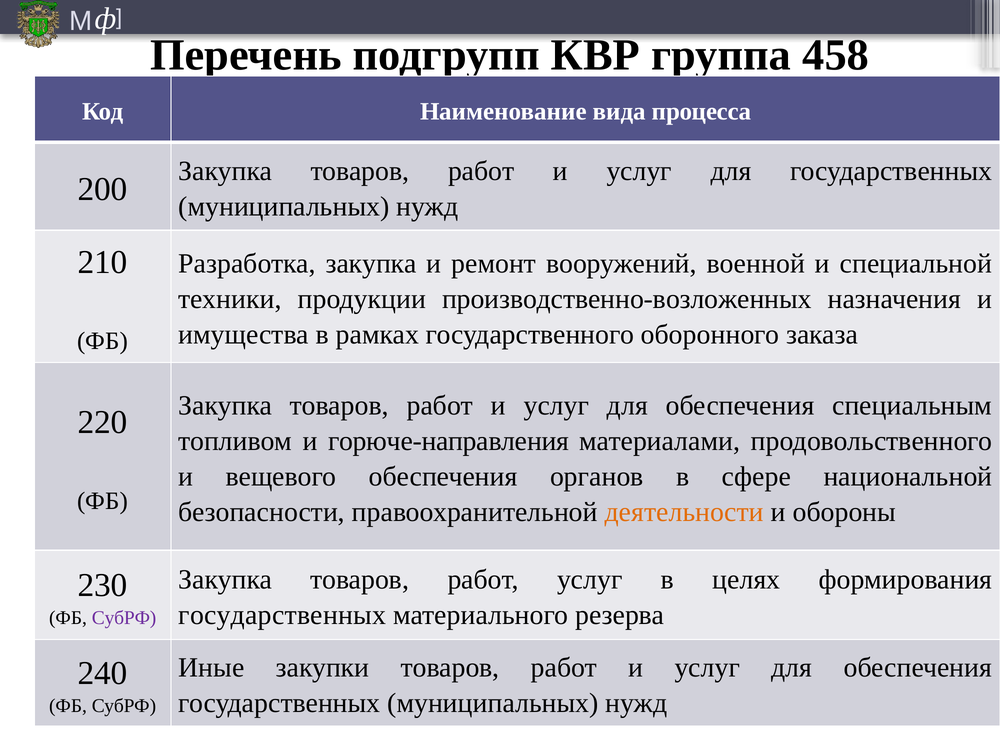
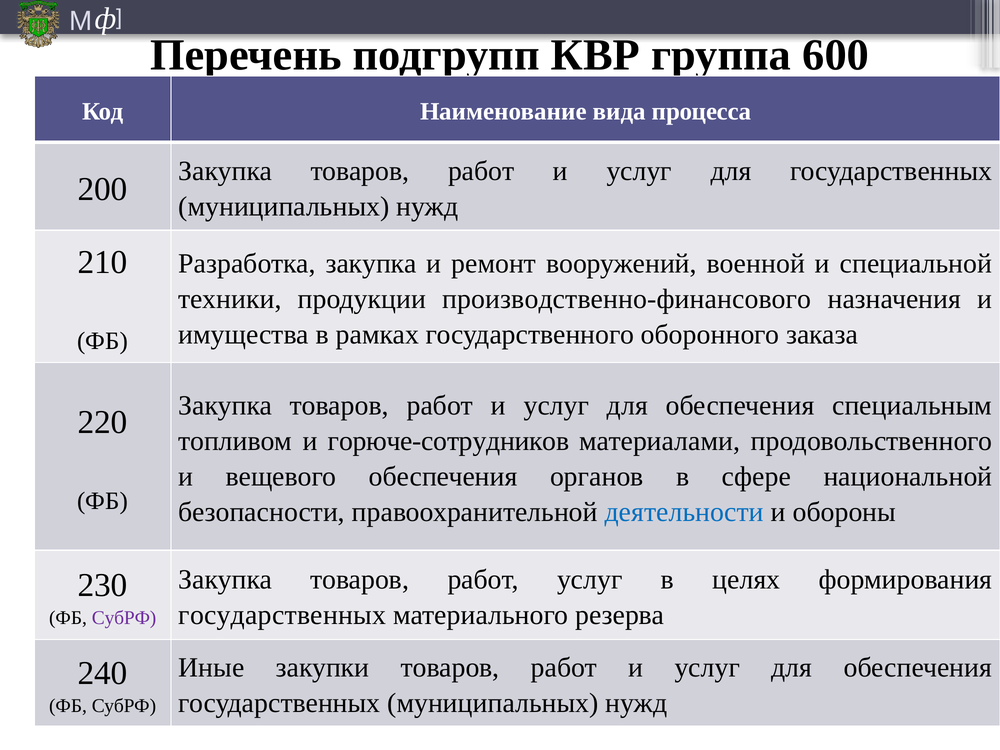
458: 458 -> 600
производственно-возложенных: производственно-возложенных -> производственно-финансового
горюче-направления: горюче-направления -> горюче-сотрудников
деятельности colour: orange -> blue
